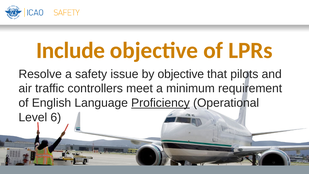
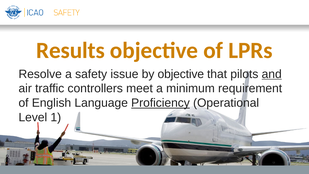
Include: Include -> Results
and underline: none -> present
6: 6 -> 1
